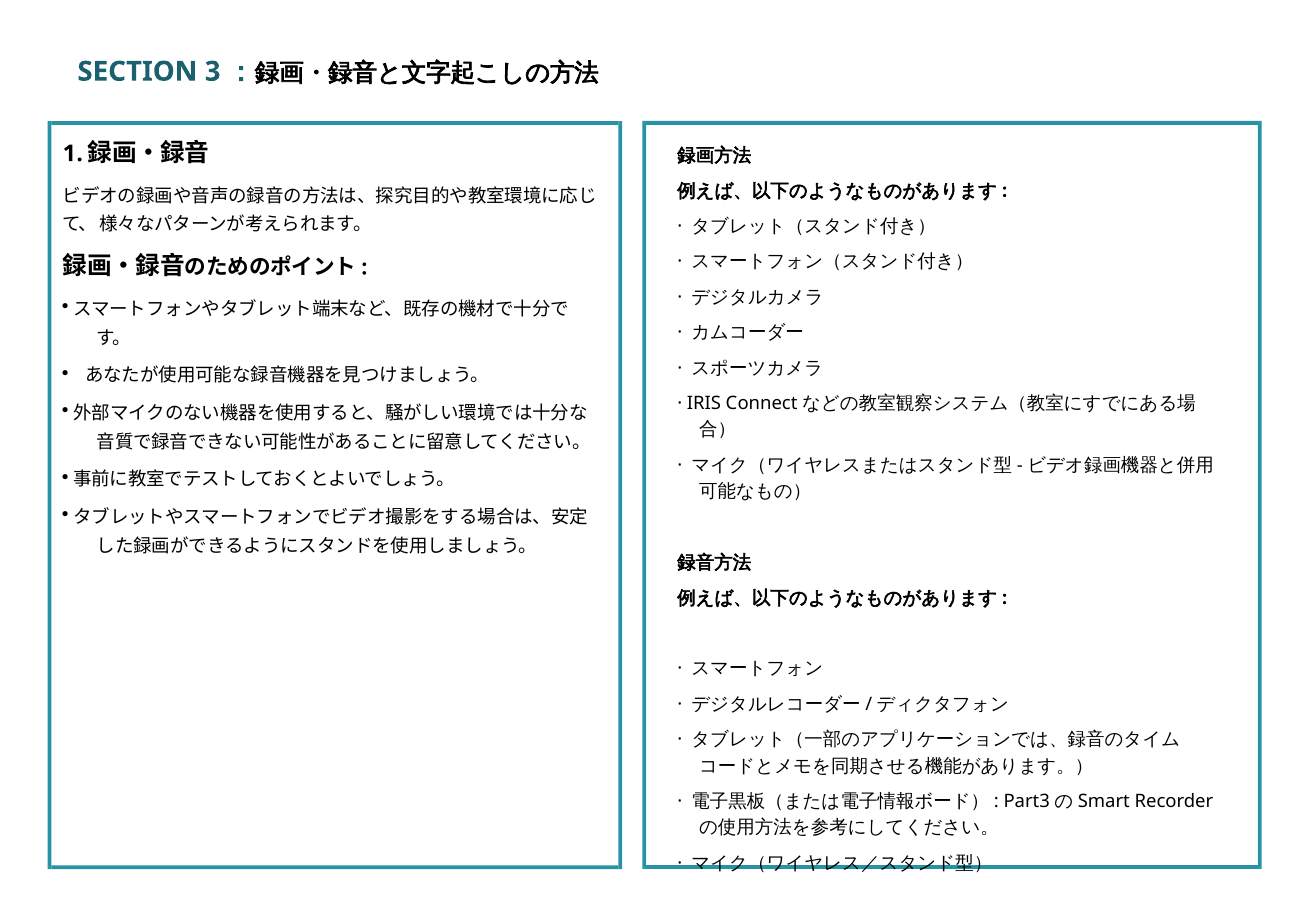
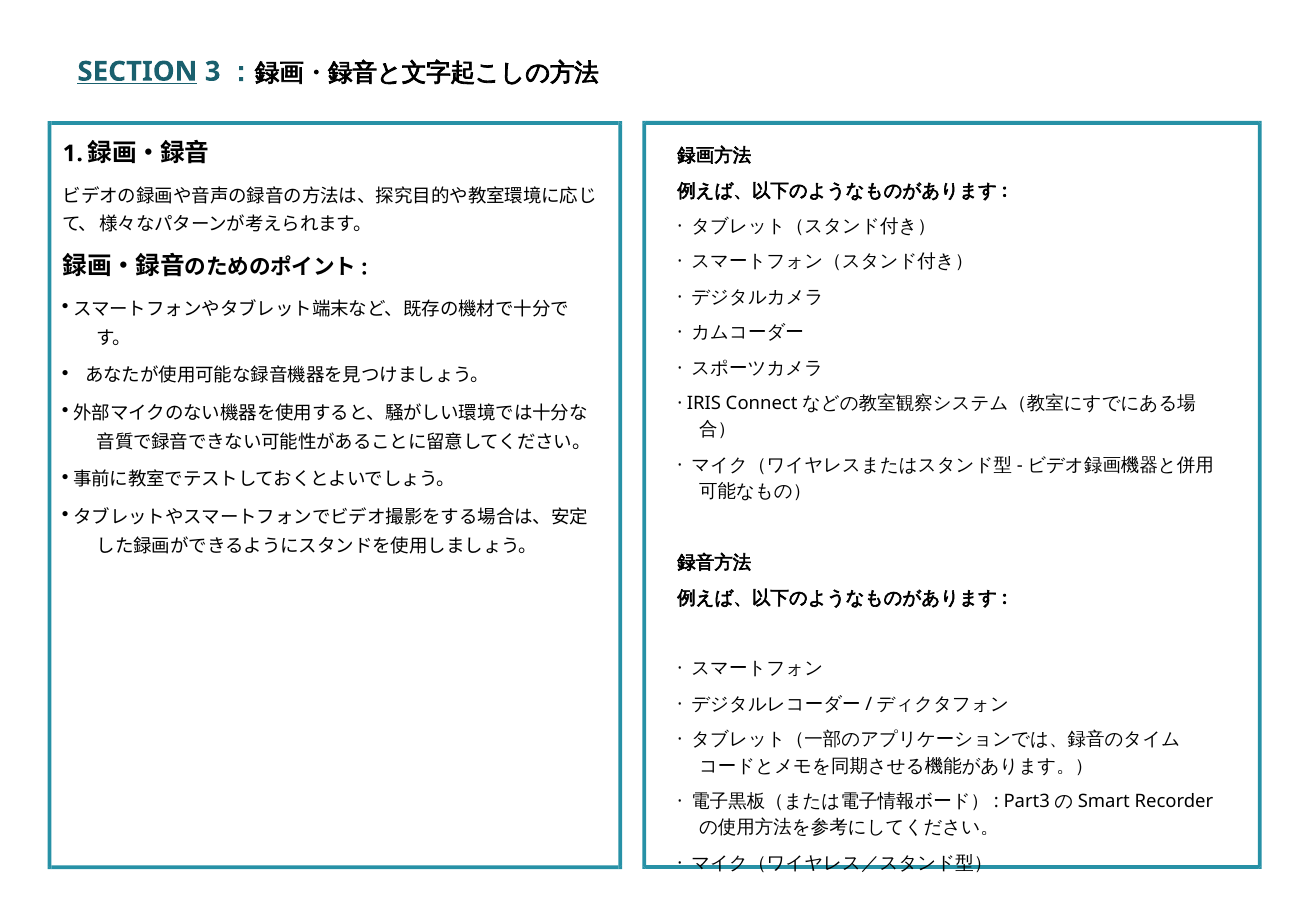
SECTION underline: none -> present
